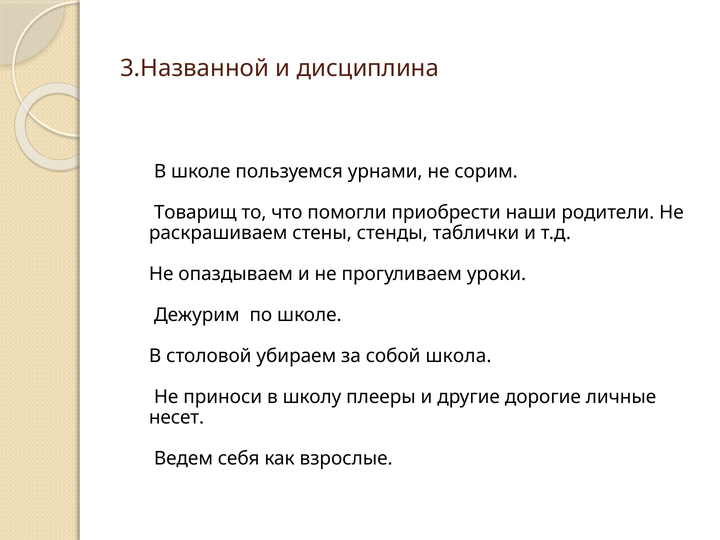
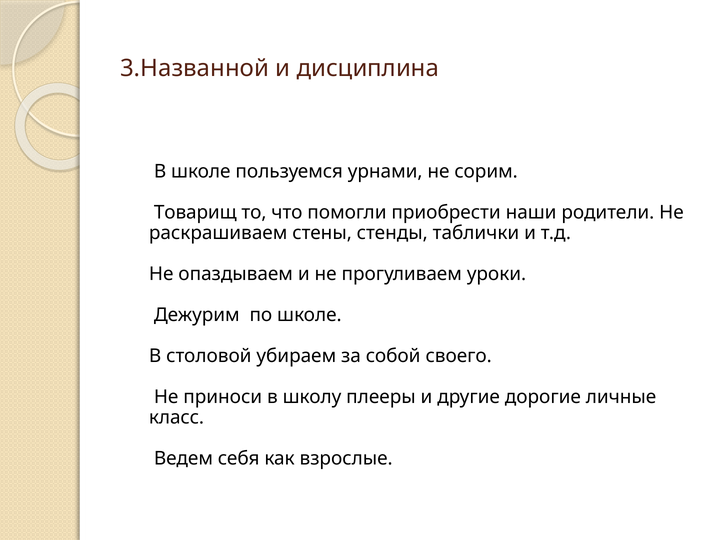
школа: школа -> своего
несет: несет -> класс
